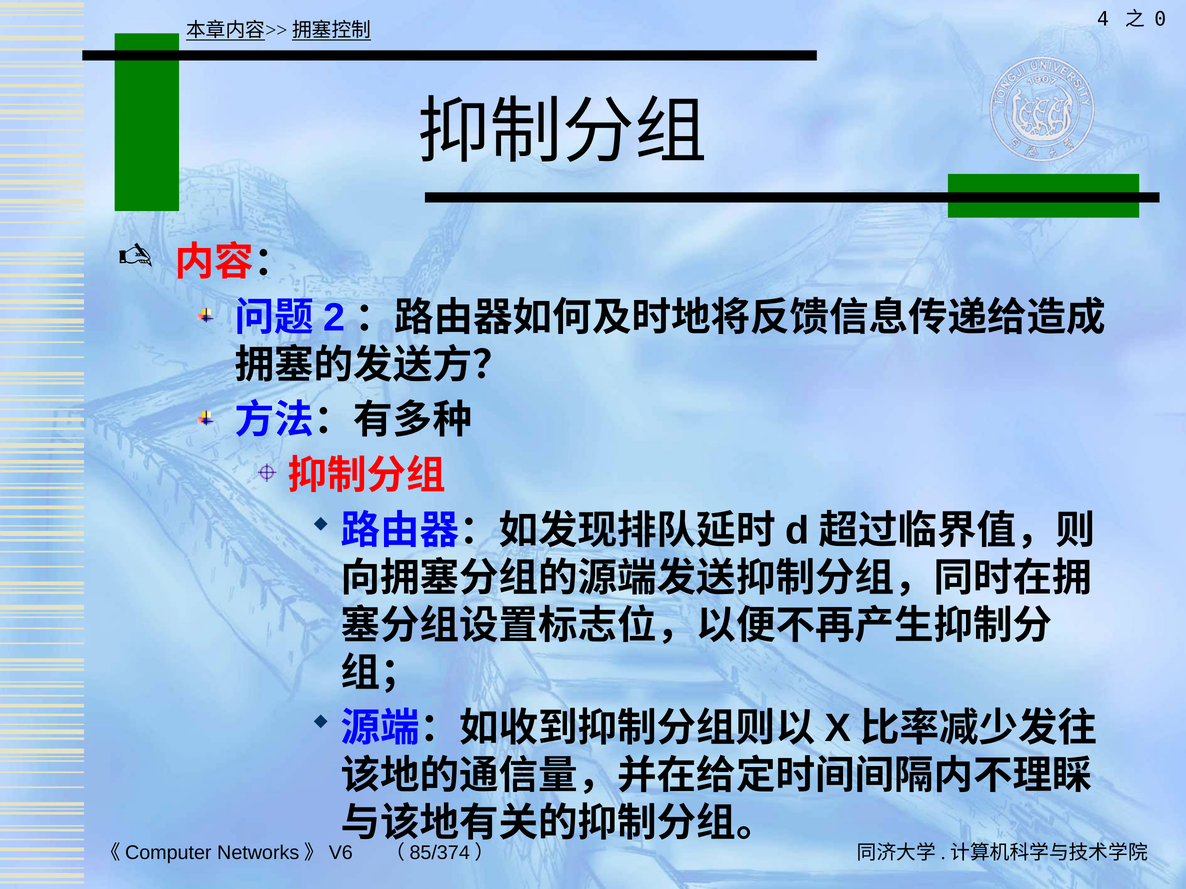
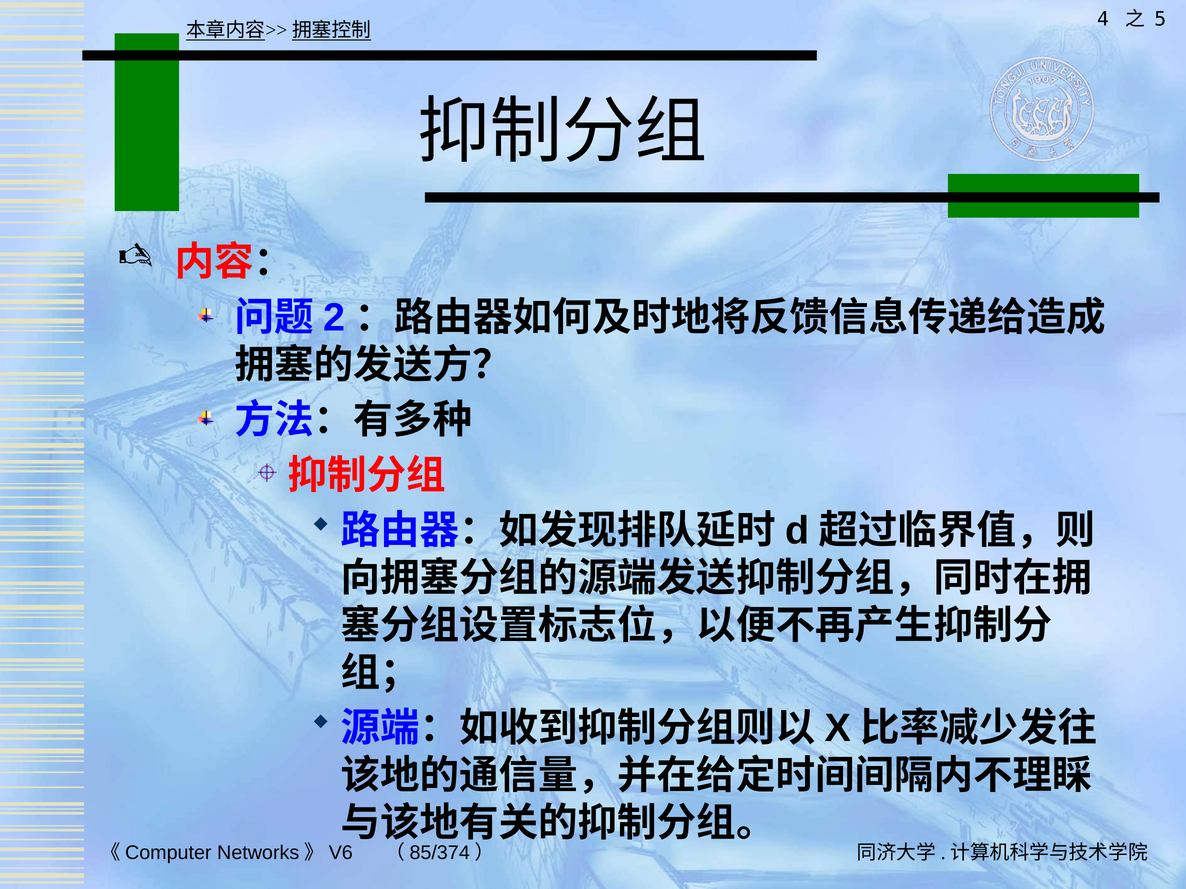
0: 0 -> 5
